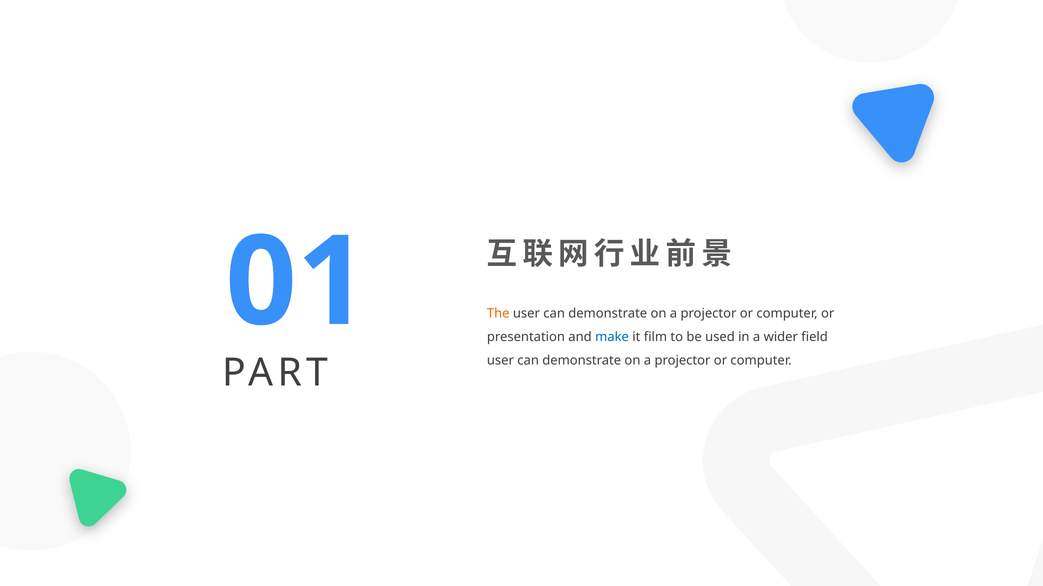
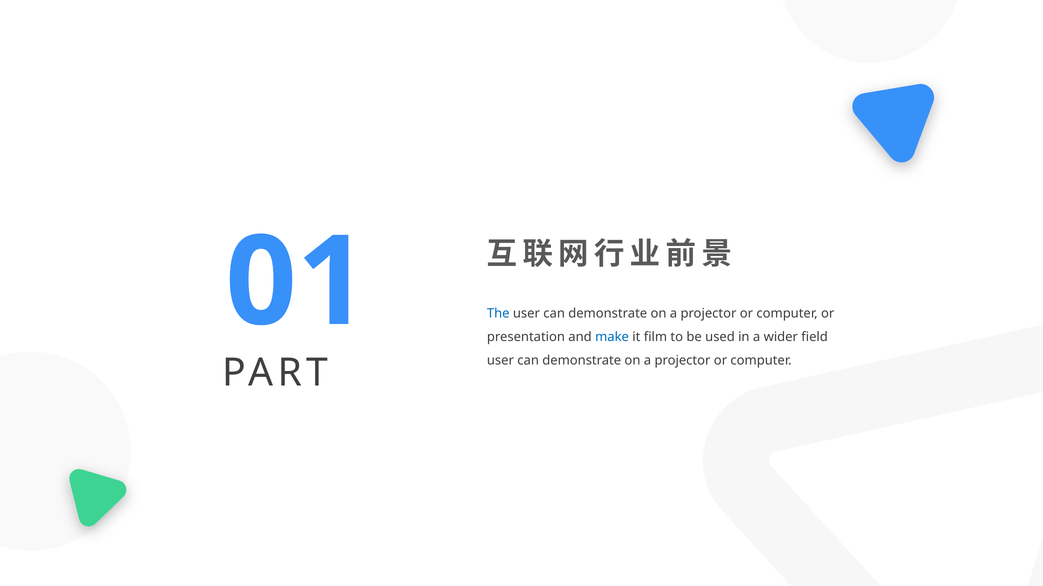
The colour: orange -> blue
